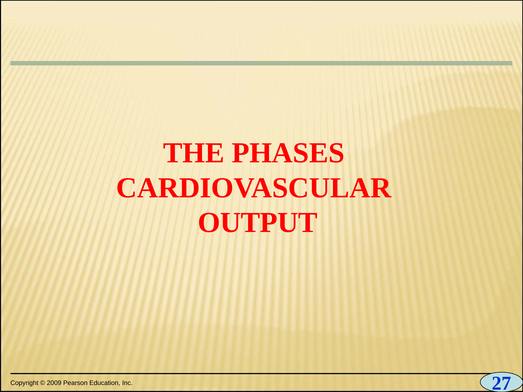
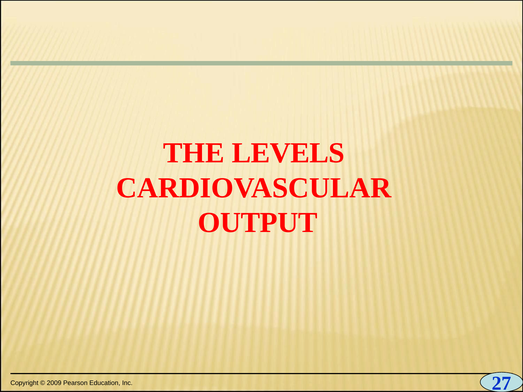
PHASES: PHASES -> LEVELS
